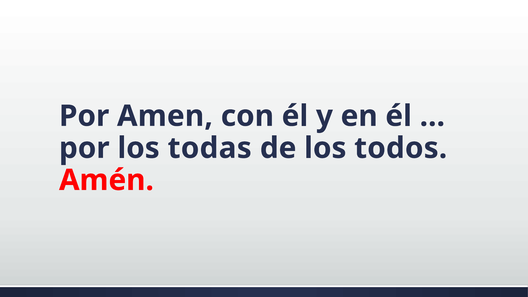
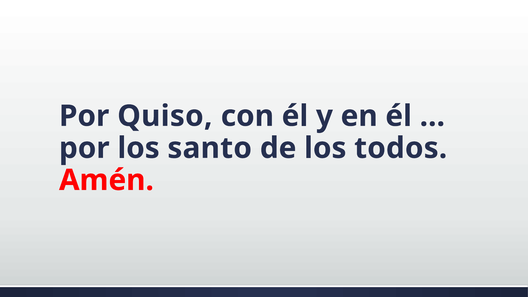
Amen: Amen -> Quiso
todas: todas -> santo
